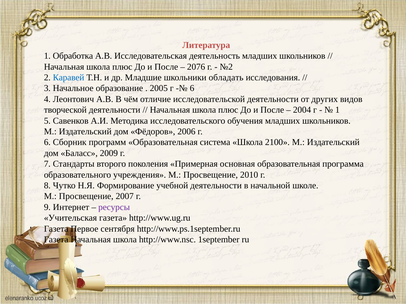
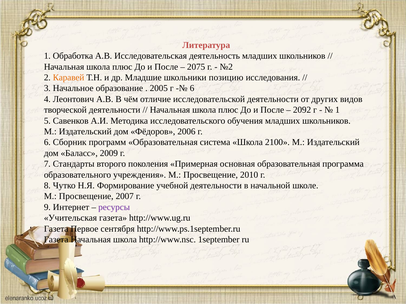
2076: 2076 -> 2075
Каравей colour: blue -> orange
обладать: обладать -> позицию
2004: 2004 -> 2092
